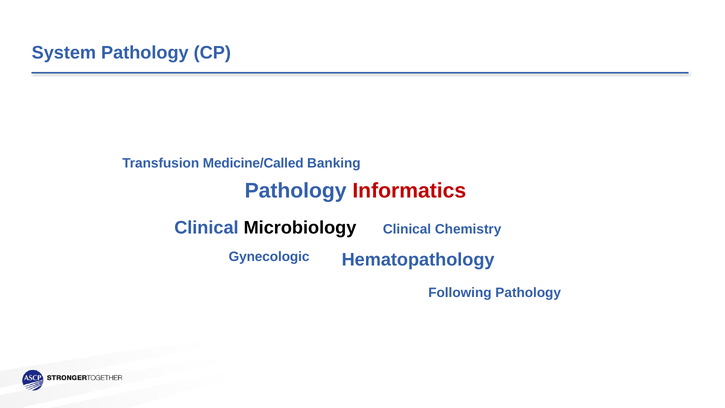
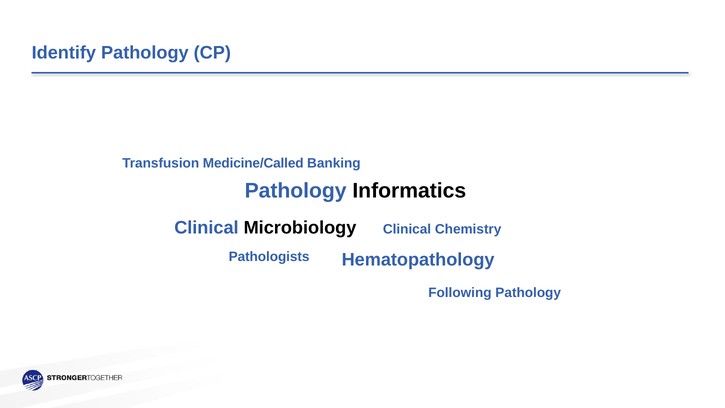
System: System -> Identify
Informatics colour: red -> black
Gynecologic: Gynecologic -> Pathologists
